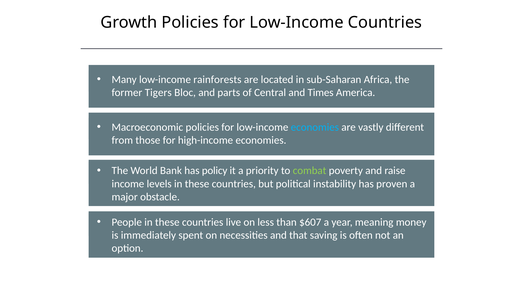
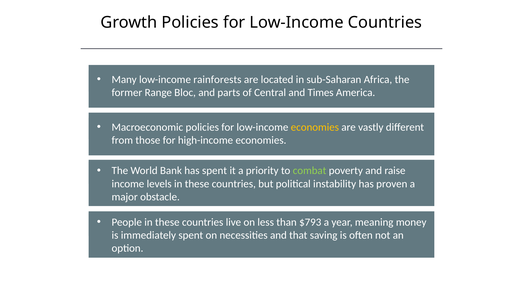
Tigers: Tigers -> Range
economies at (315, 127) colour: light blue -> yellow
has policy: policy -> spent
$607: $607 -> $793
